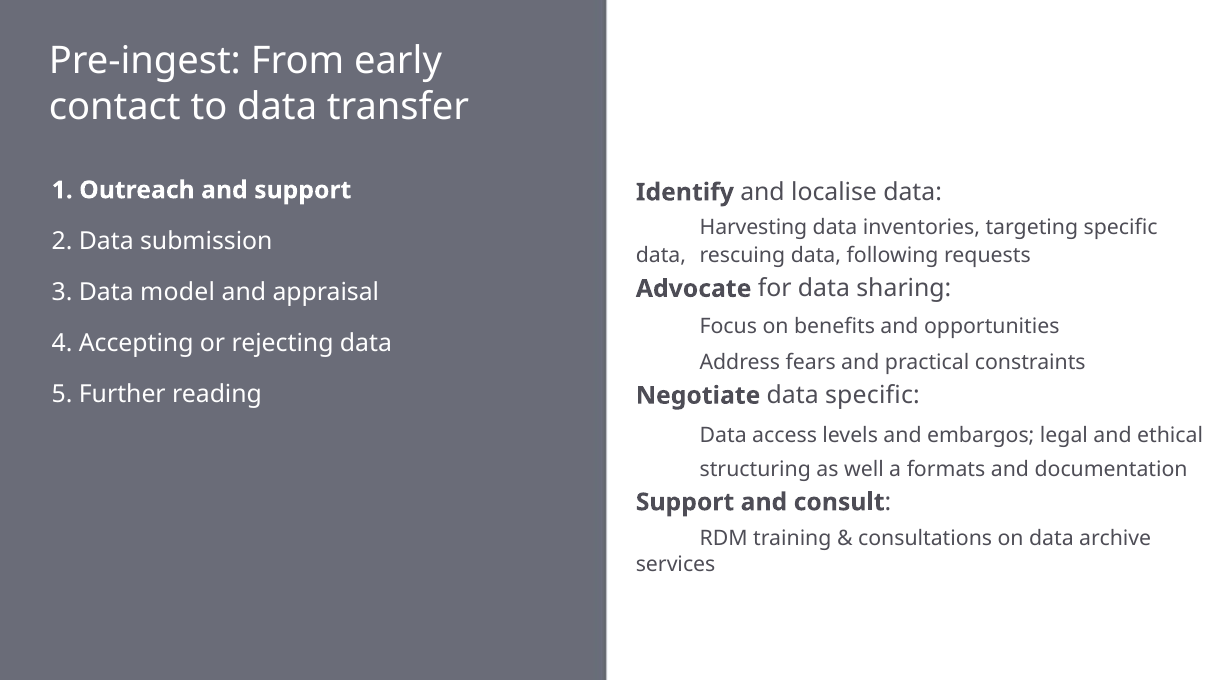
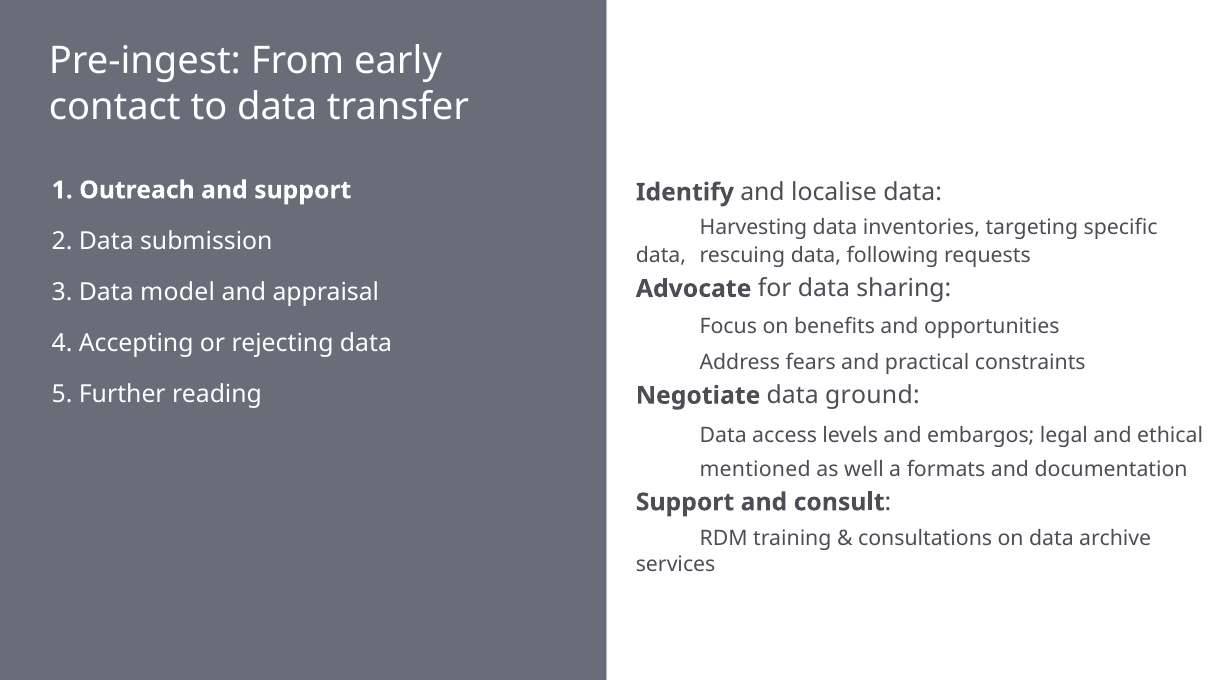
data specific: specific -> ground
structuring: structuring -> mentioned
